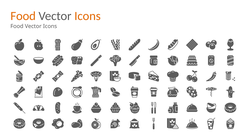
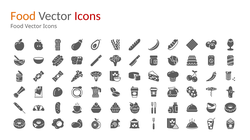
Icons at (87, 16) colour: orange -> red
